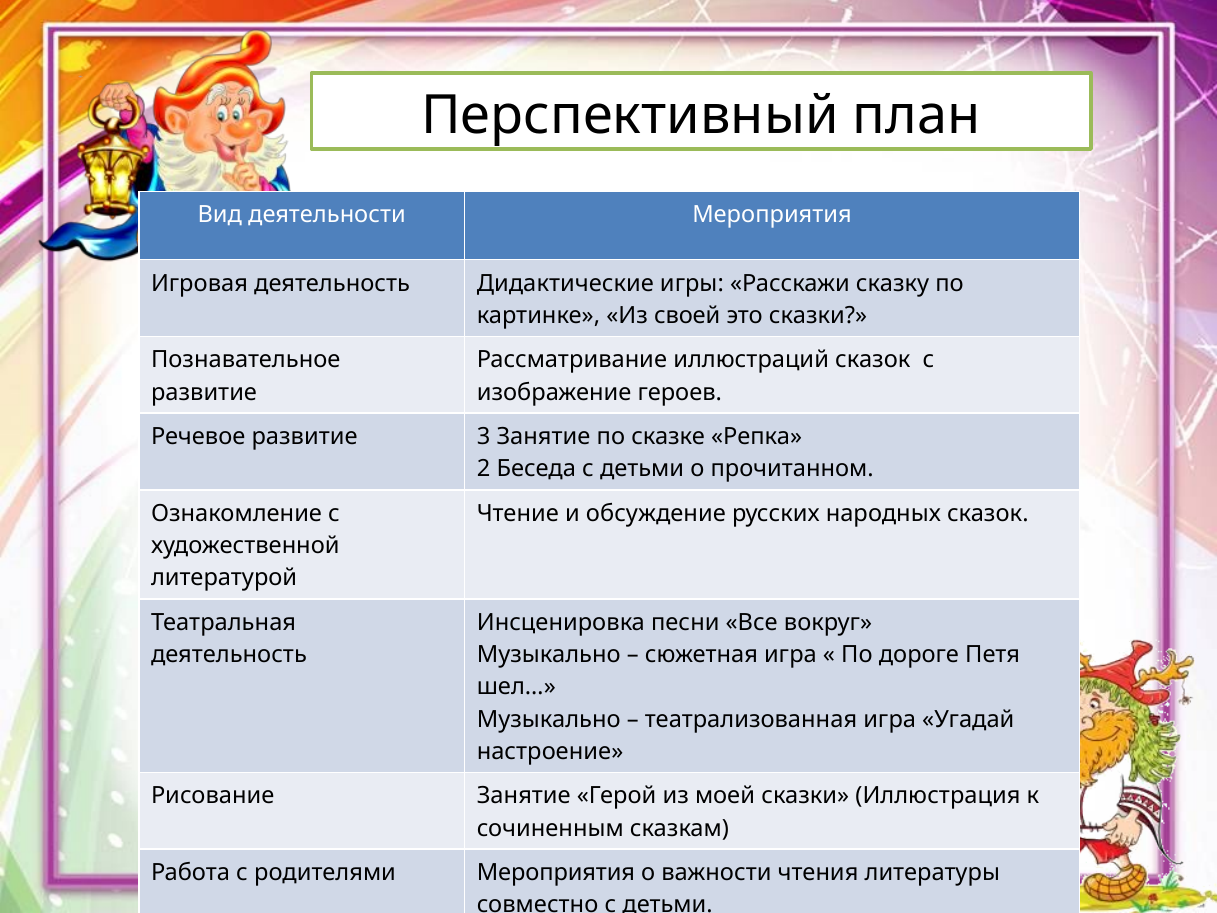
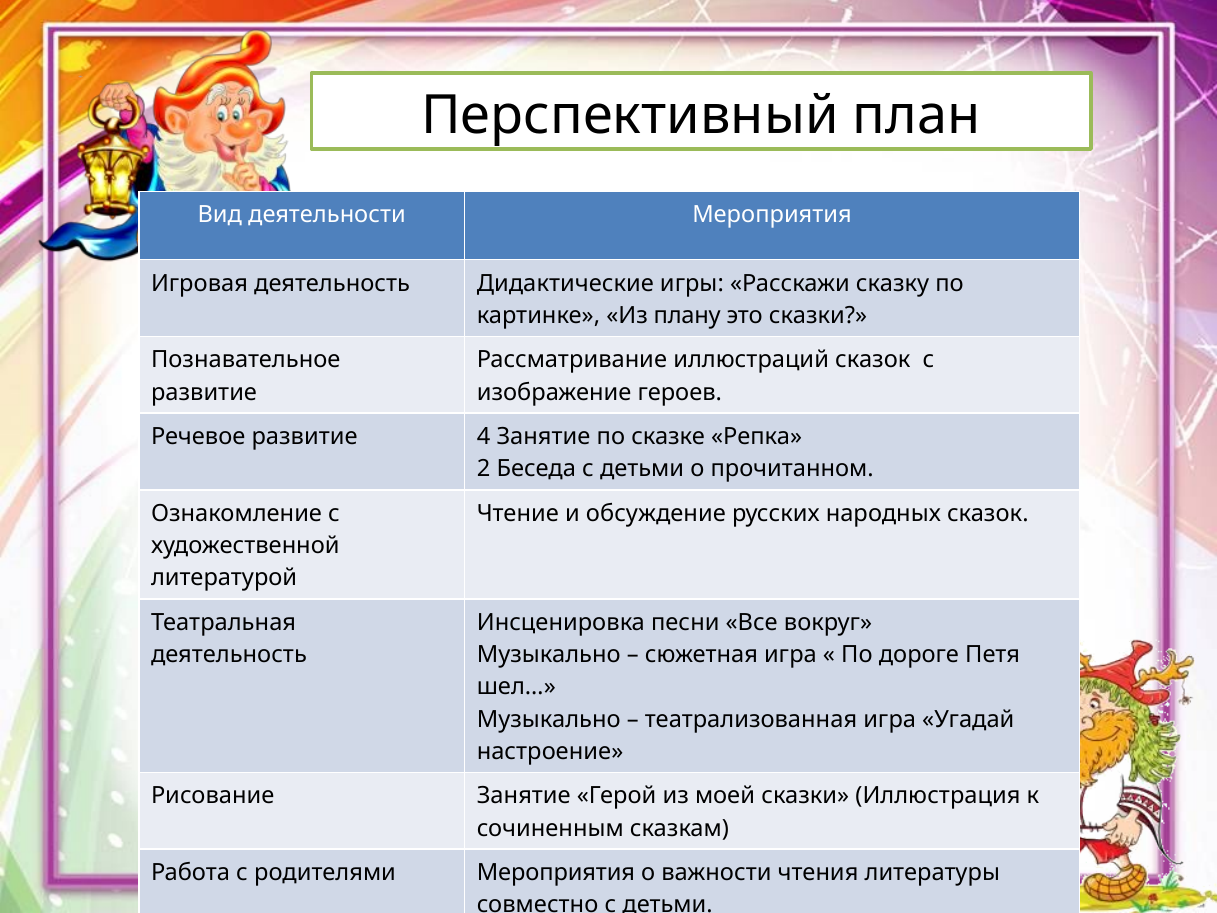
своей: своей -> плану
3: 3 -> 4
